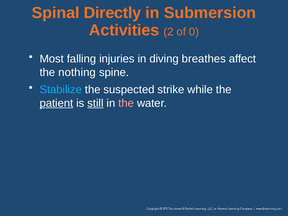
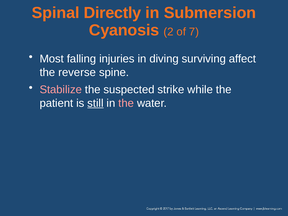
Activities: Activities -> Cyanosis
0: 0 -> 7
breathes: breathes -> surviving
nothing: nothing -> reverse
Stabilize colour: light blue -> pink
patient underline: present -> none
